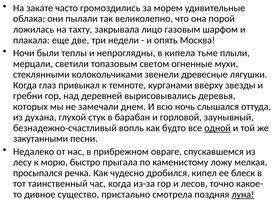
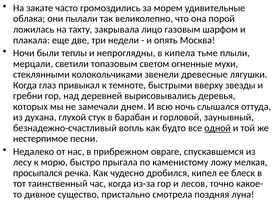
курганами: курганами -> быстрыми
закутанными: закутанными -> нестерпимое
луна underline: present -> none
